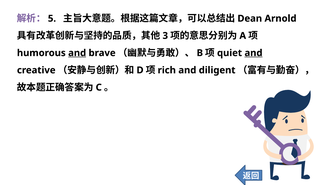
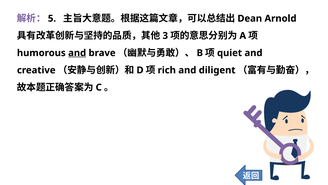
and at (253, 53) underline: present -> none
